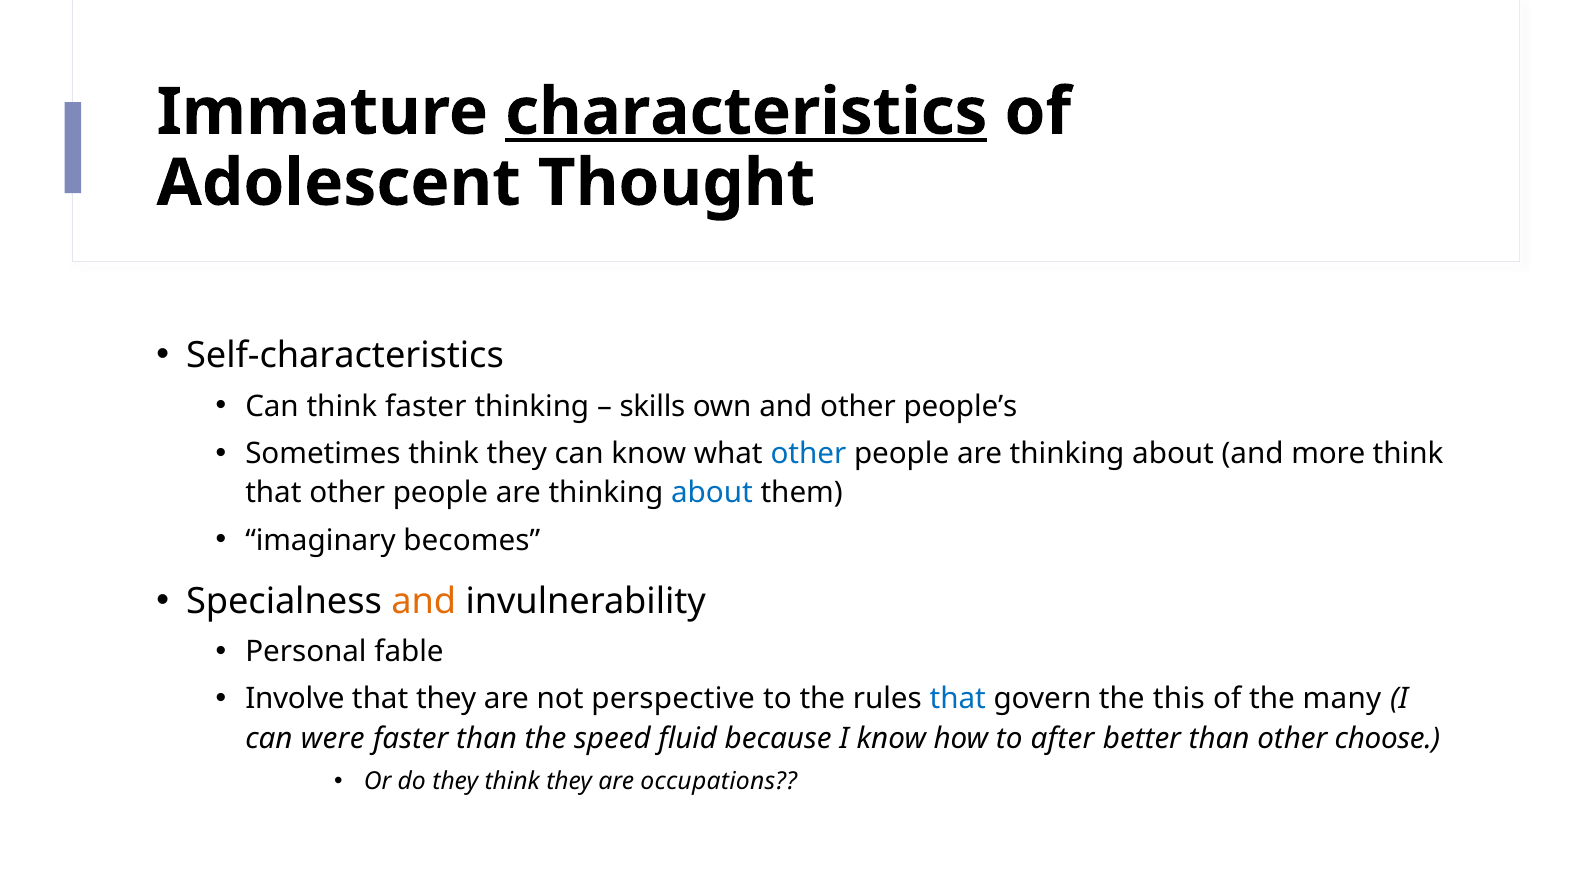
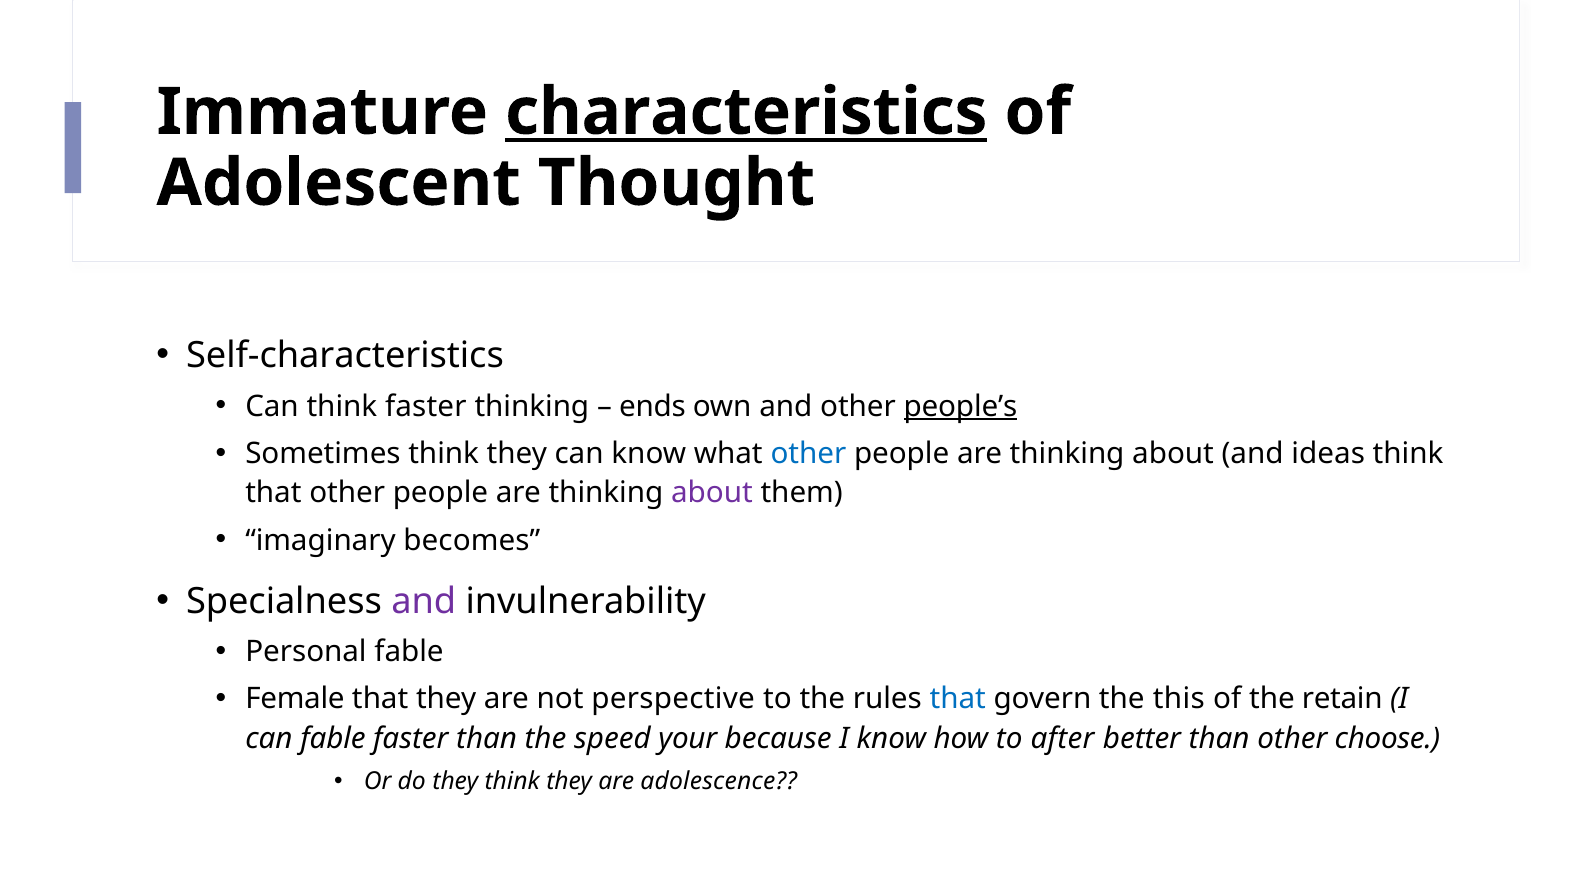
skills: skills -> ends
people’s underline: none -> present
more: more -> ideas
about at (712, 493) colour: blue -> purple
and at (424, 601) colour: orange -> purple
Involve: Involve -> Female
many: many -> retain
can were: were -> fable
fluid: fluid -> your
occupations: occupations -> adolescence
